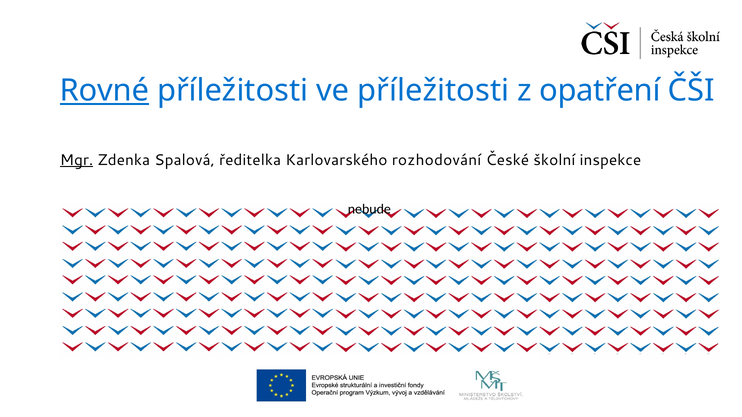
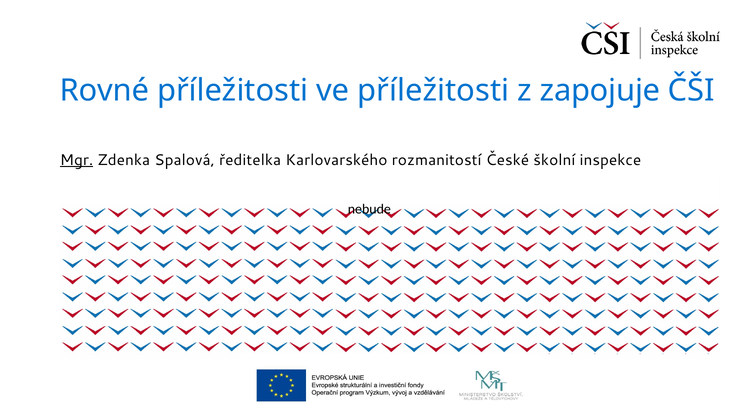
Rovné underline: present -> none
opatření: opatření -> zapojuje
rozhodování: rozhodování -> rozmanitostí
